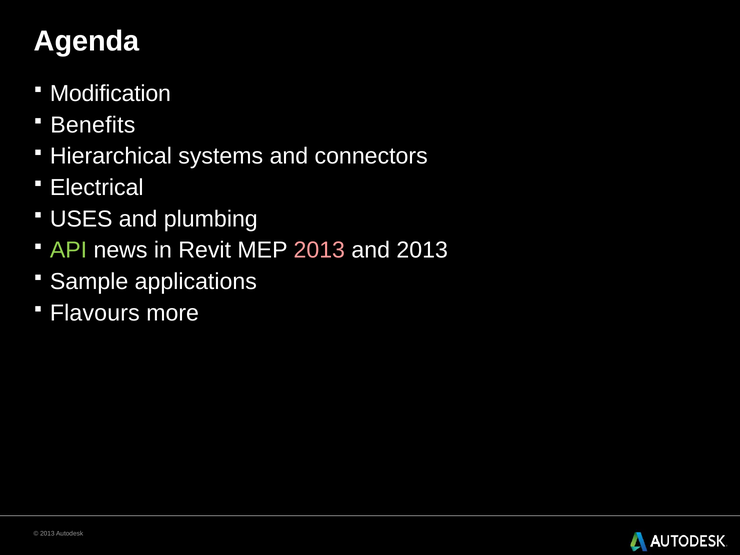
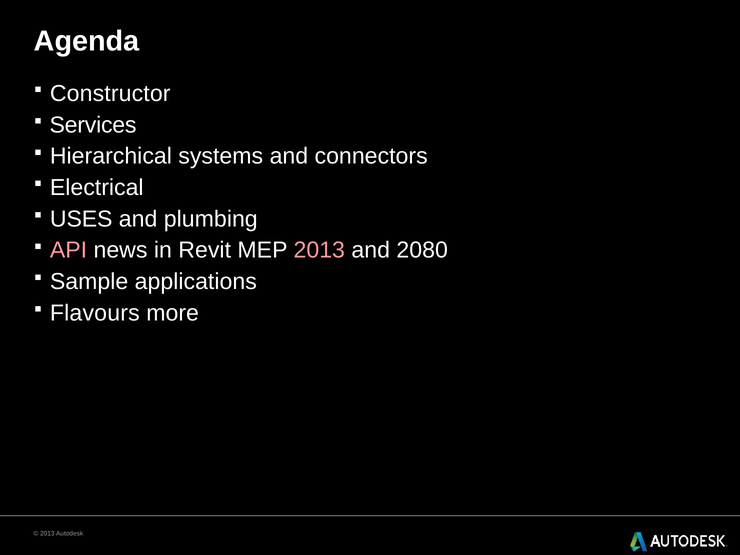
Modification: Modification -> Constructor
Benefits: Benefits -> Services
API colour: light green -> pink
and 2013: 2013 -> 2080
